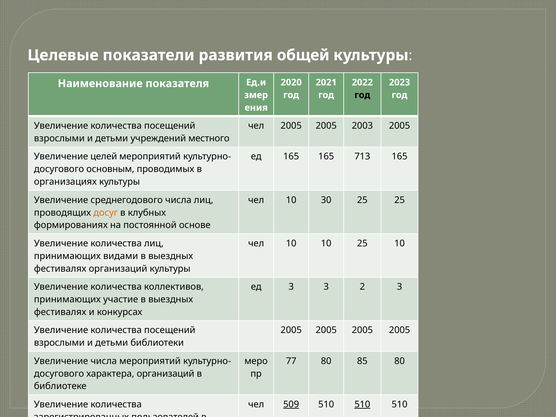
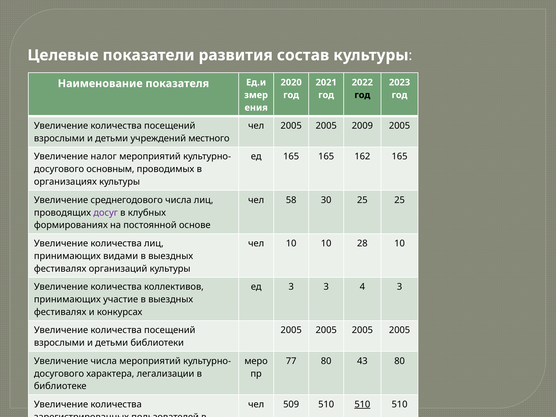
общей: общей -> состав
2003: 2003 -> 2009
целей: целей -> налог
713: 713 -> 162
10 at (291, 200): 10 -> 58
досуг colour: orange -> purple
10 25: 25 -> 28
2: 2 -> 4
85: 85 -> 43
характера организаций: организаций -> легализации
509 underline: present -> none
